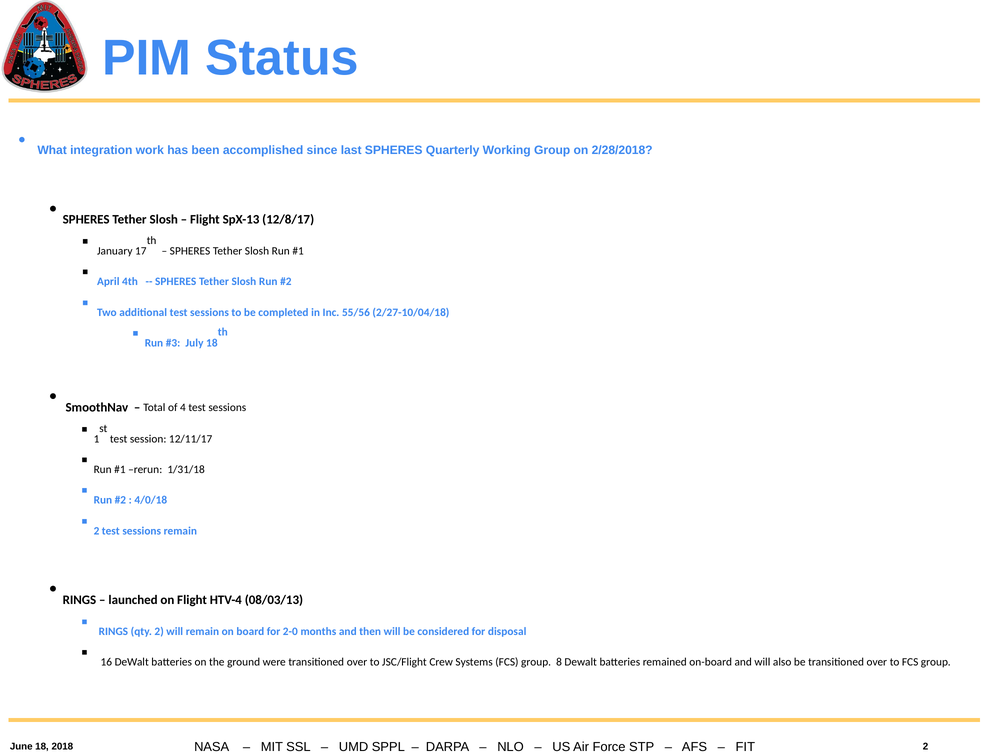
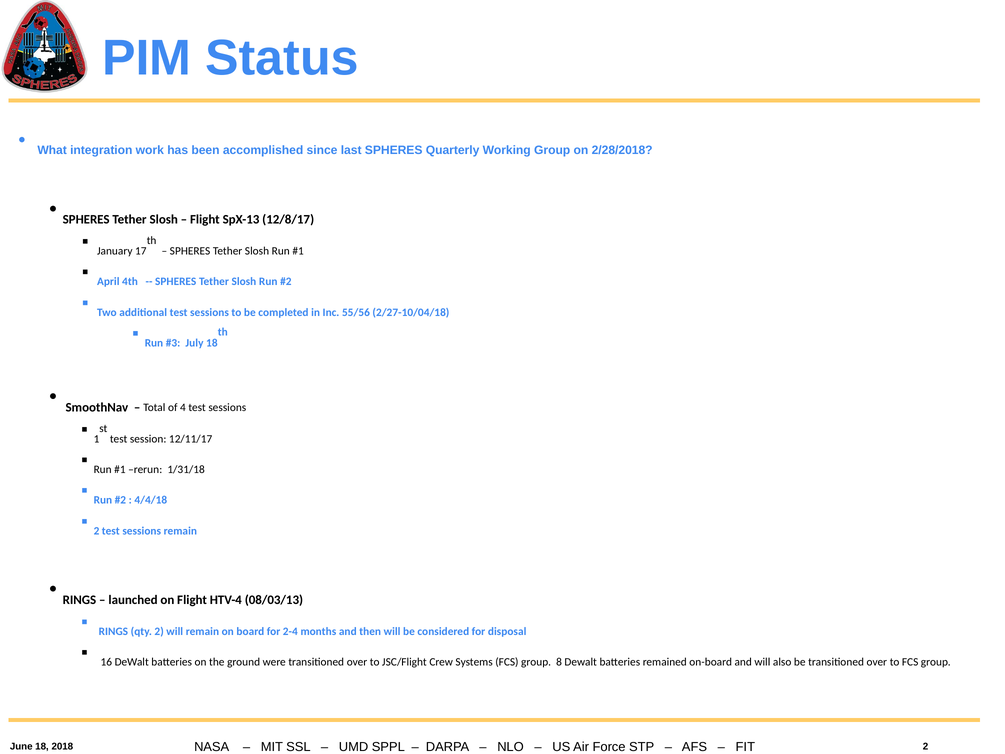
4/0/18: 4/0/18 -> 4/4/18
2-0: 2-0 -> 2-4
